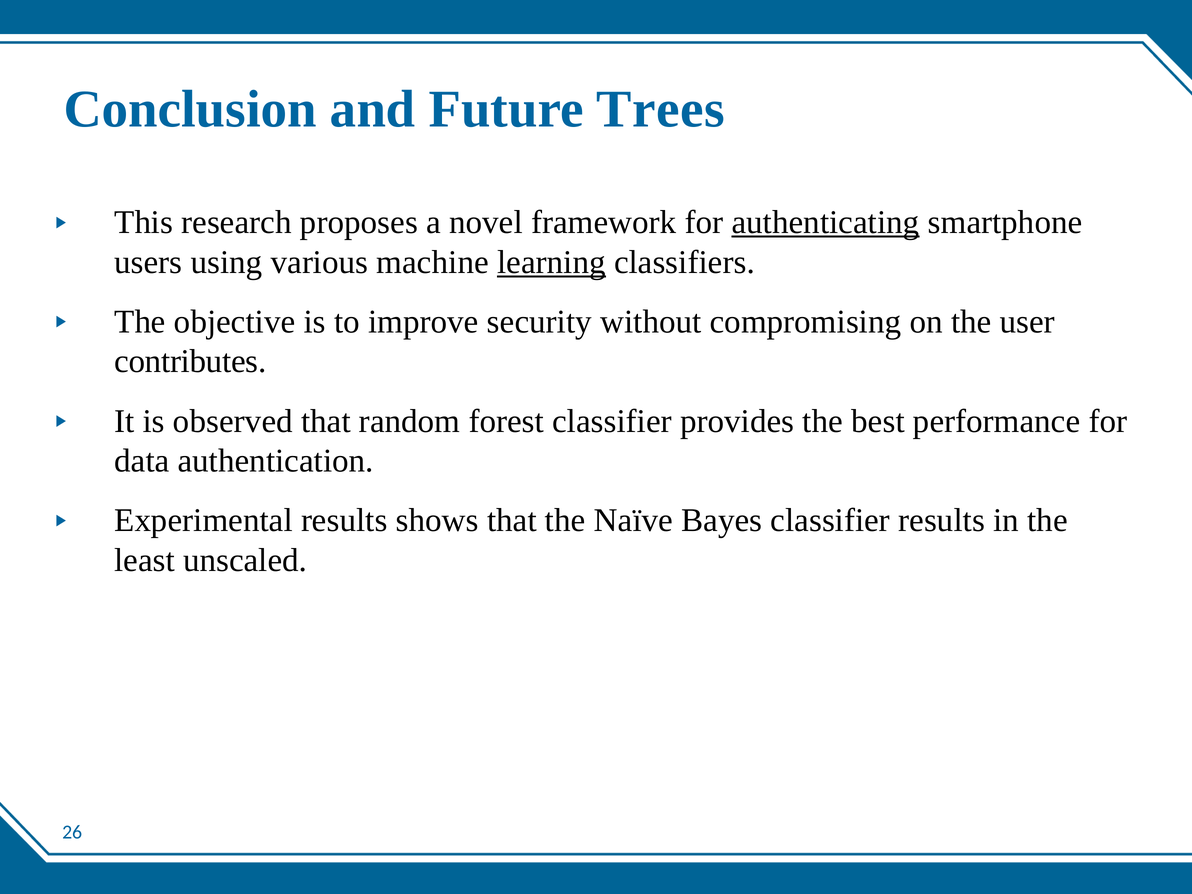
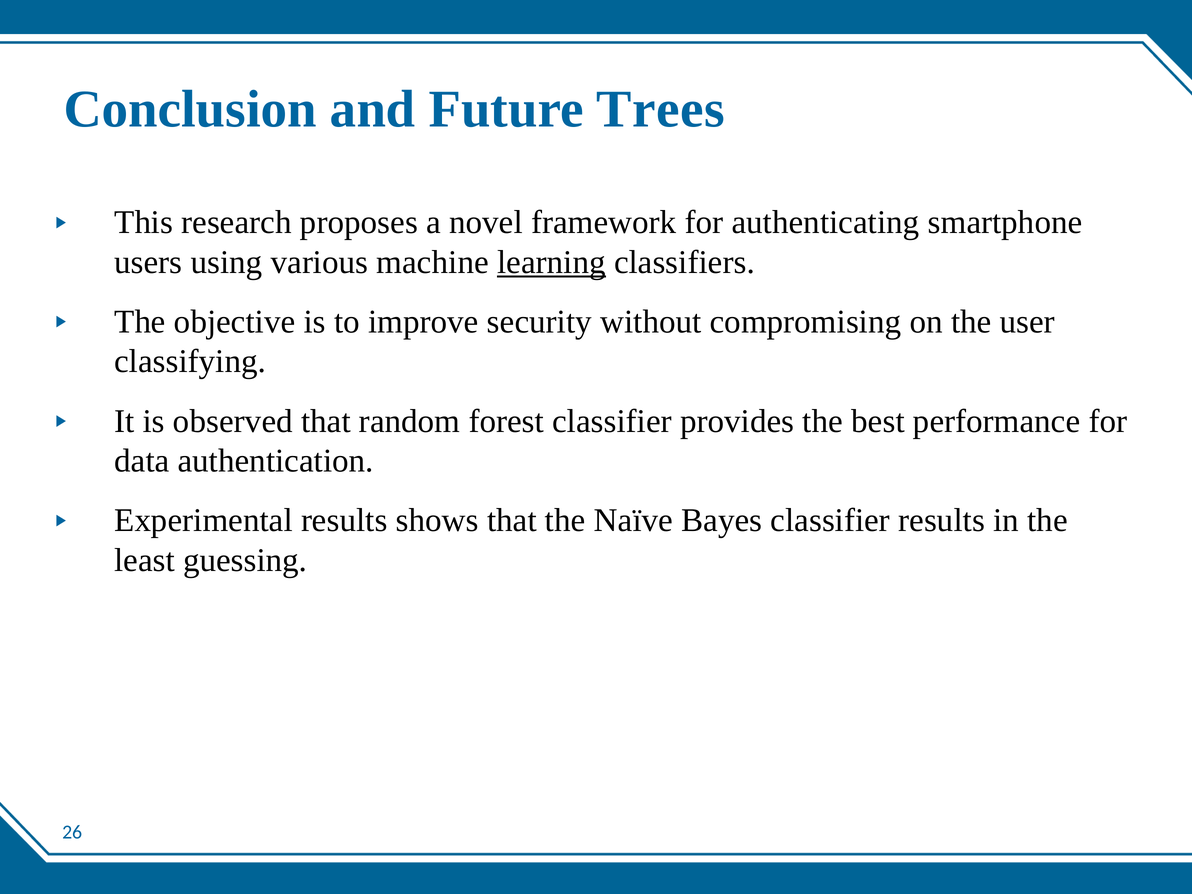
authenticating underline: present -> none
contributes: contributes -> classifying
unscaled: unscaled -> guessing
